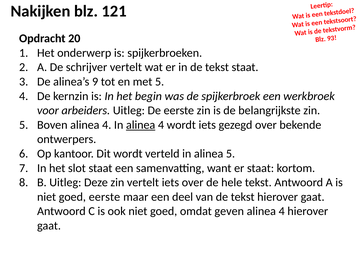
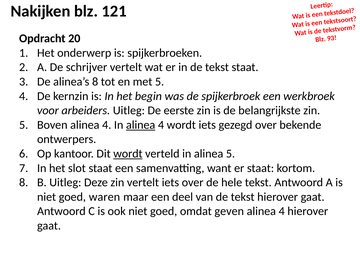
alinea’s 9: 9 -> 8
wordt at (128, 154) underline: none -> present
goed eerste: eerste -> waren
